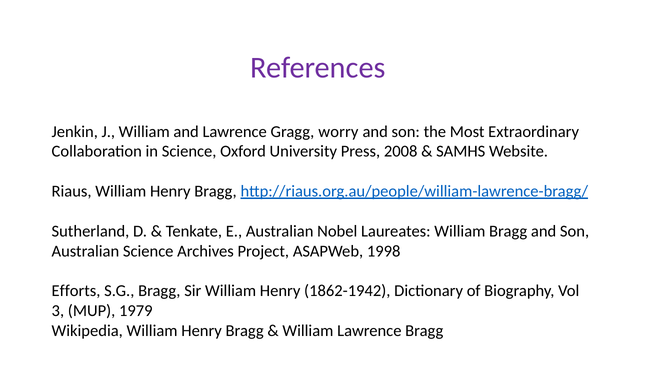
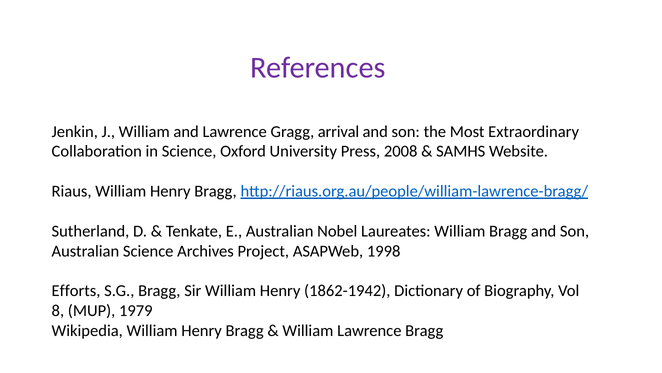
worry: worry -> arrival
3: 3 -> 8
